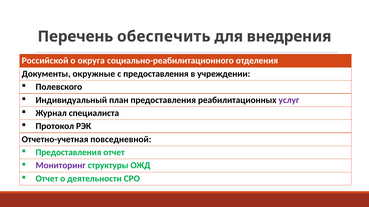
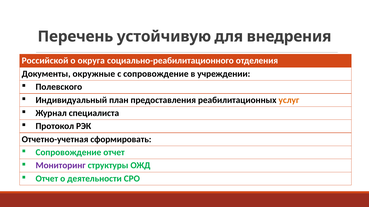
обеспечить: обеспечить -> устойчивую
с предоставления: предоставления -> сопровождение
услуг colour: purple -> orange
повседневной: повседневной -> сформировать
Предоставления at (68, 153): Предоставления -> Сопровождение
